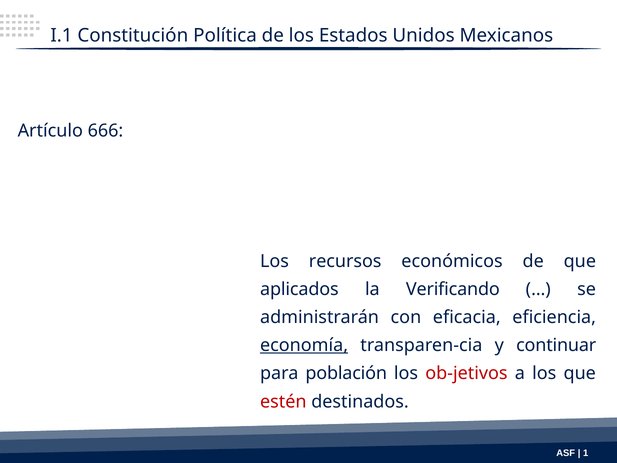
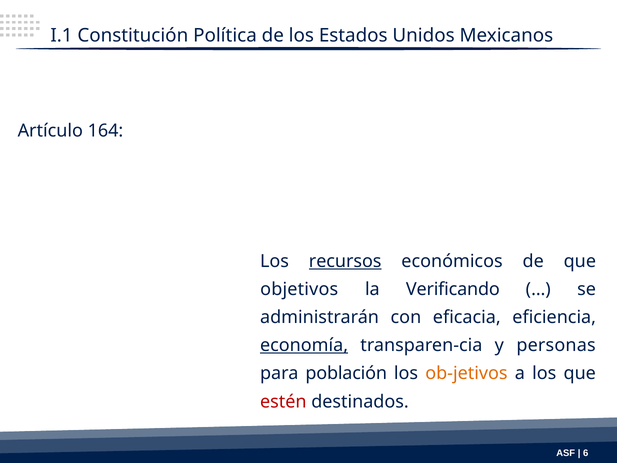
666: 666 -> 164
recursos underline: none -> present
aplicados: aplicados -> objetivos
continuar: continuar -> personas
ob-jetivos colour: red -> orange
1: 1 -> 6
